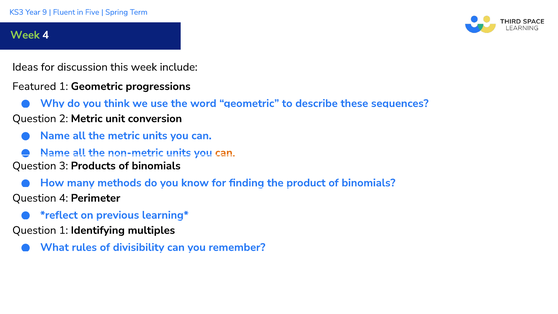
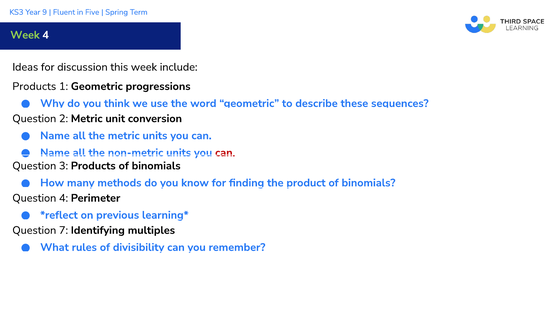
Featured at (34, 86): Featured -> Products
can at (225, 153) colour: orange -> red
Question 1: 1 -> 7
